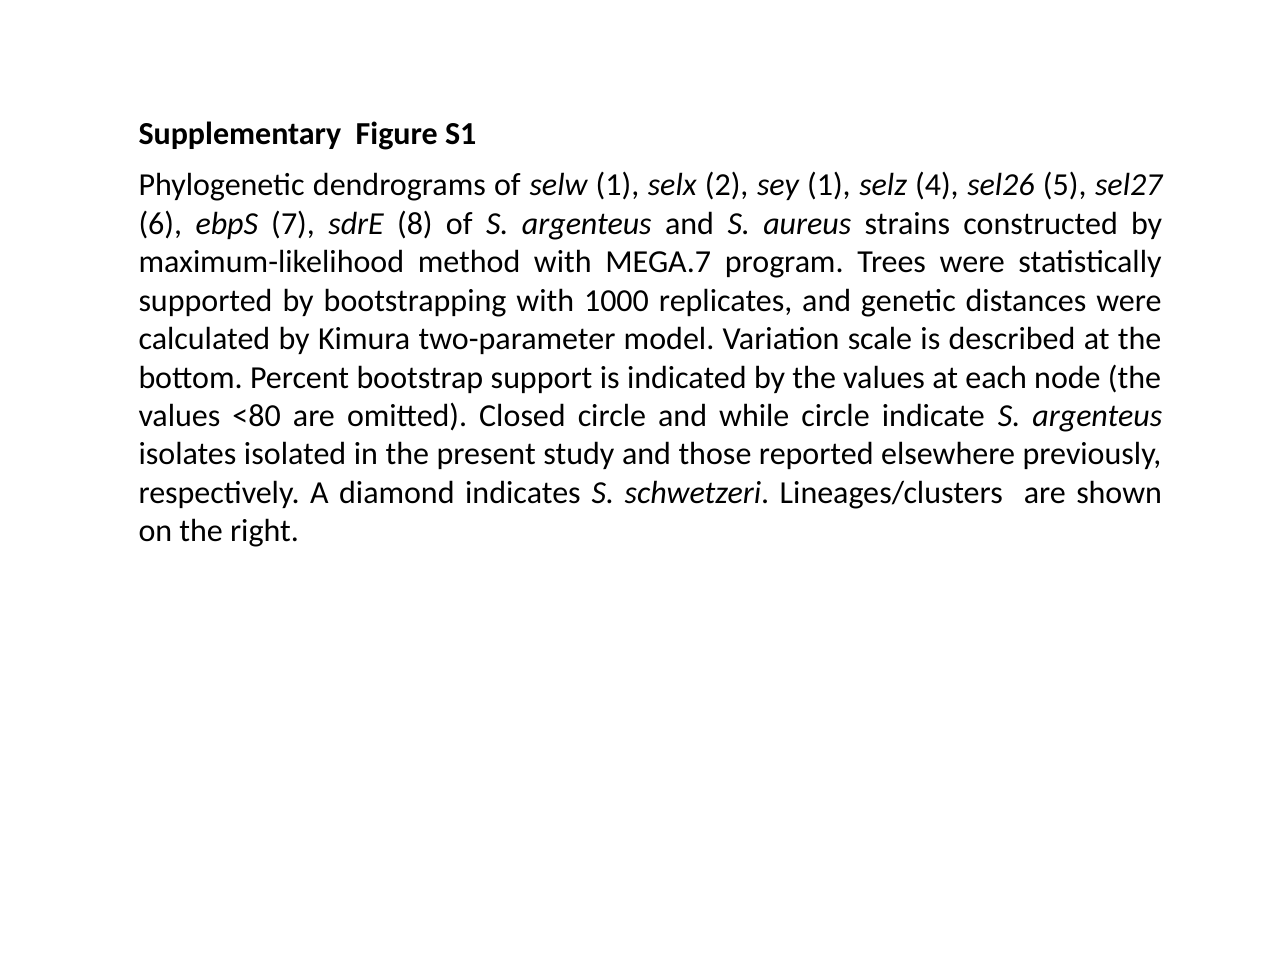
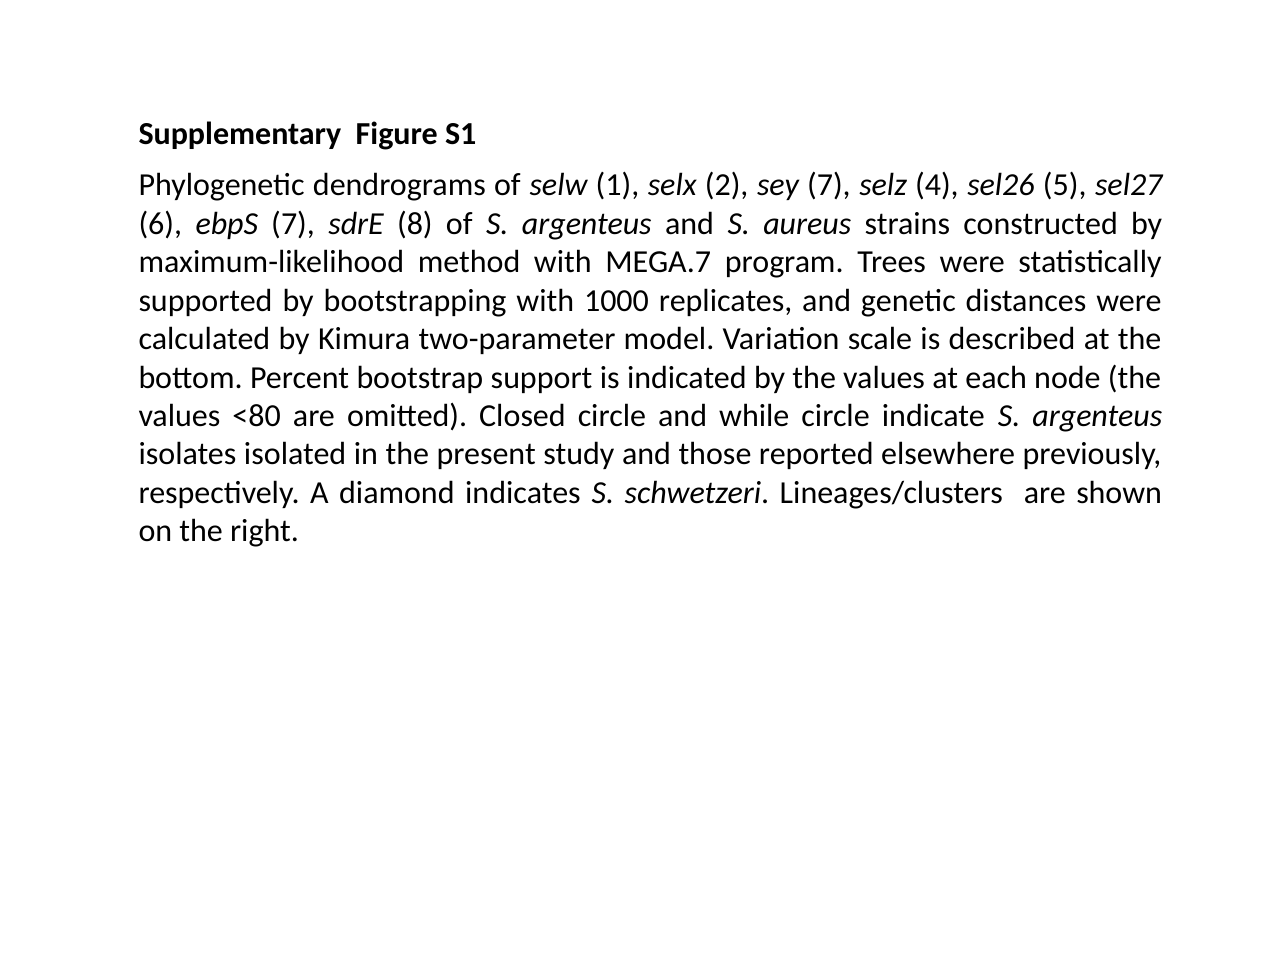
sey 1: 1 -> 7
